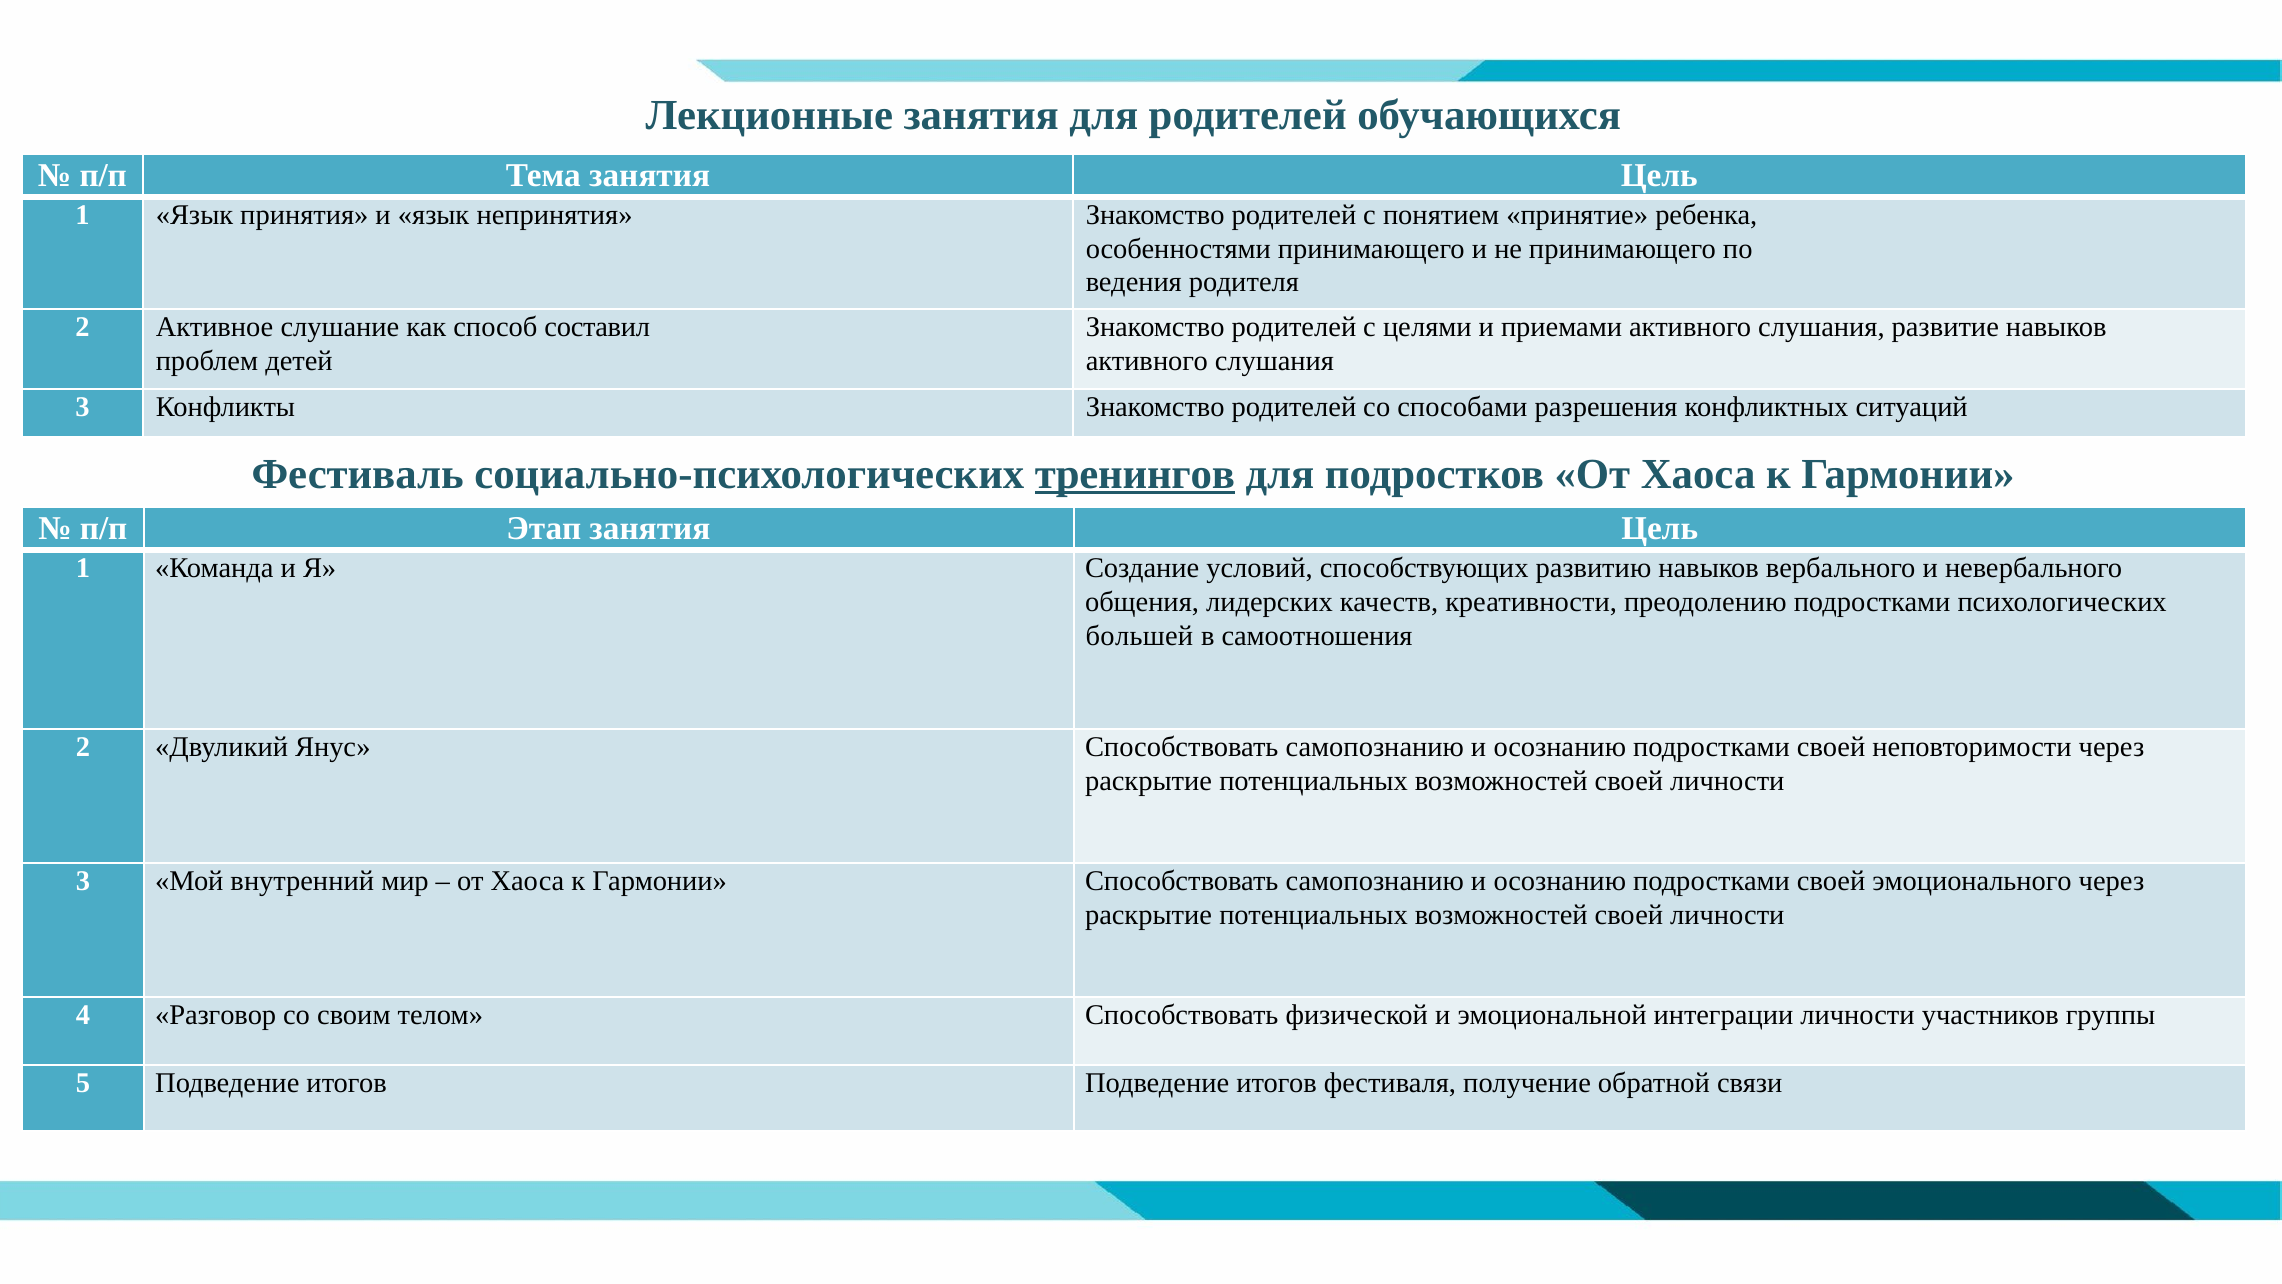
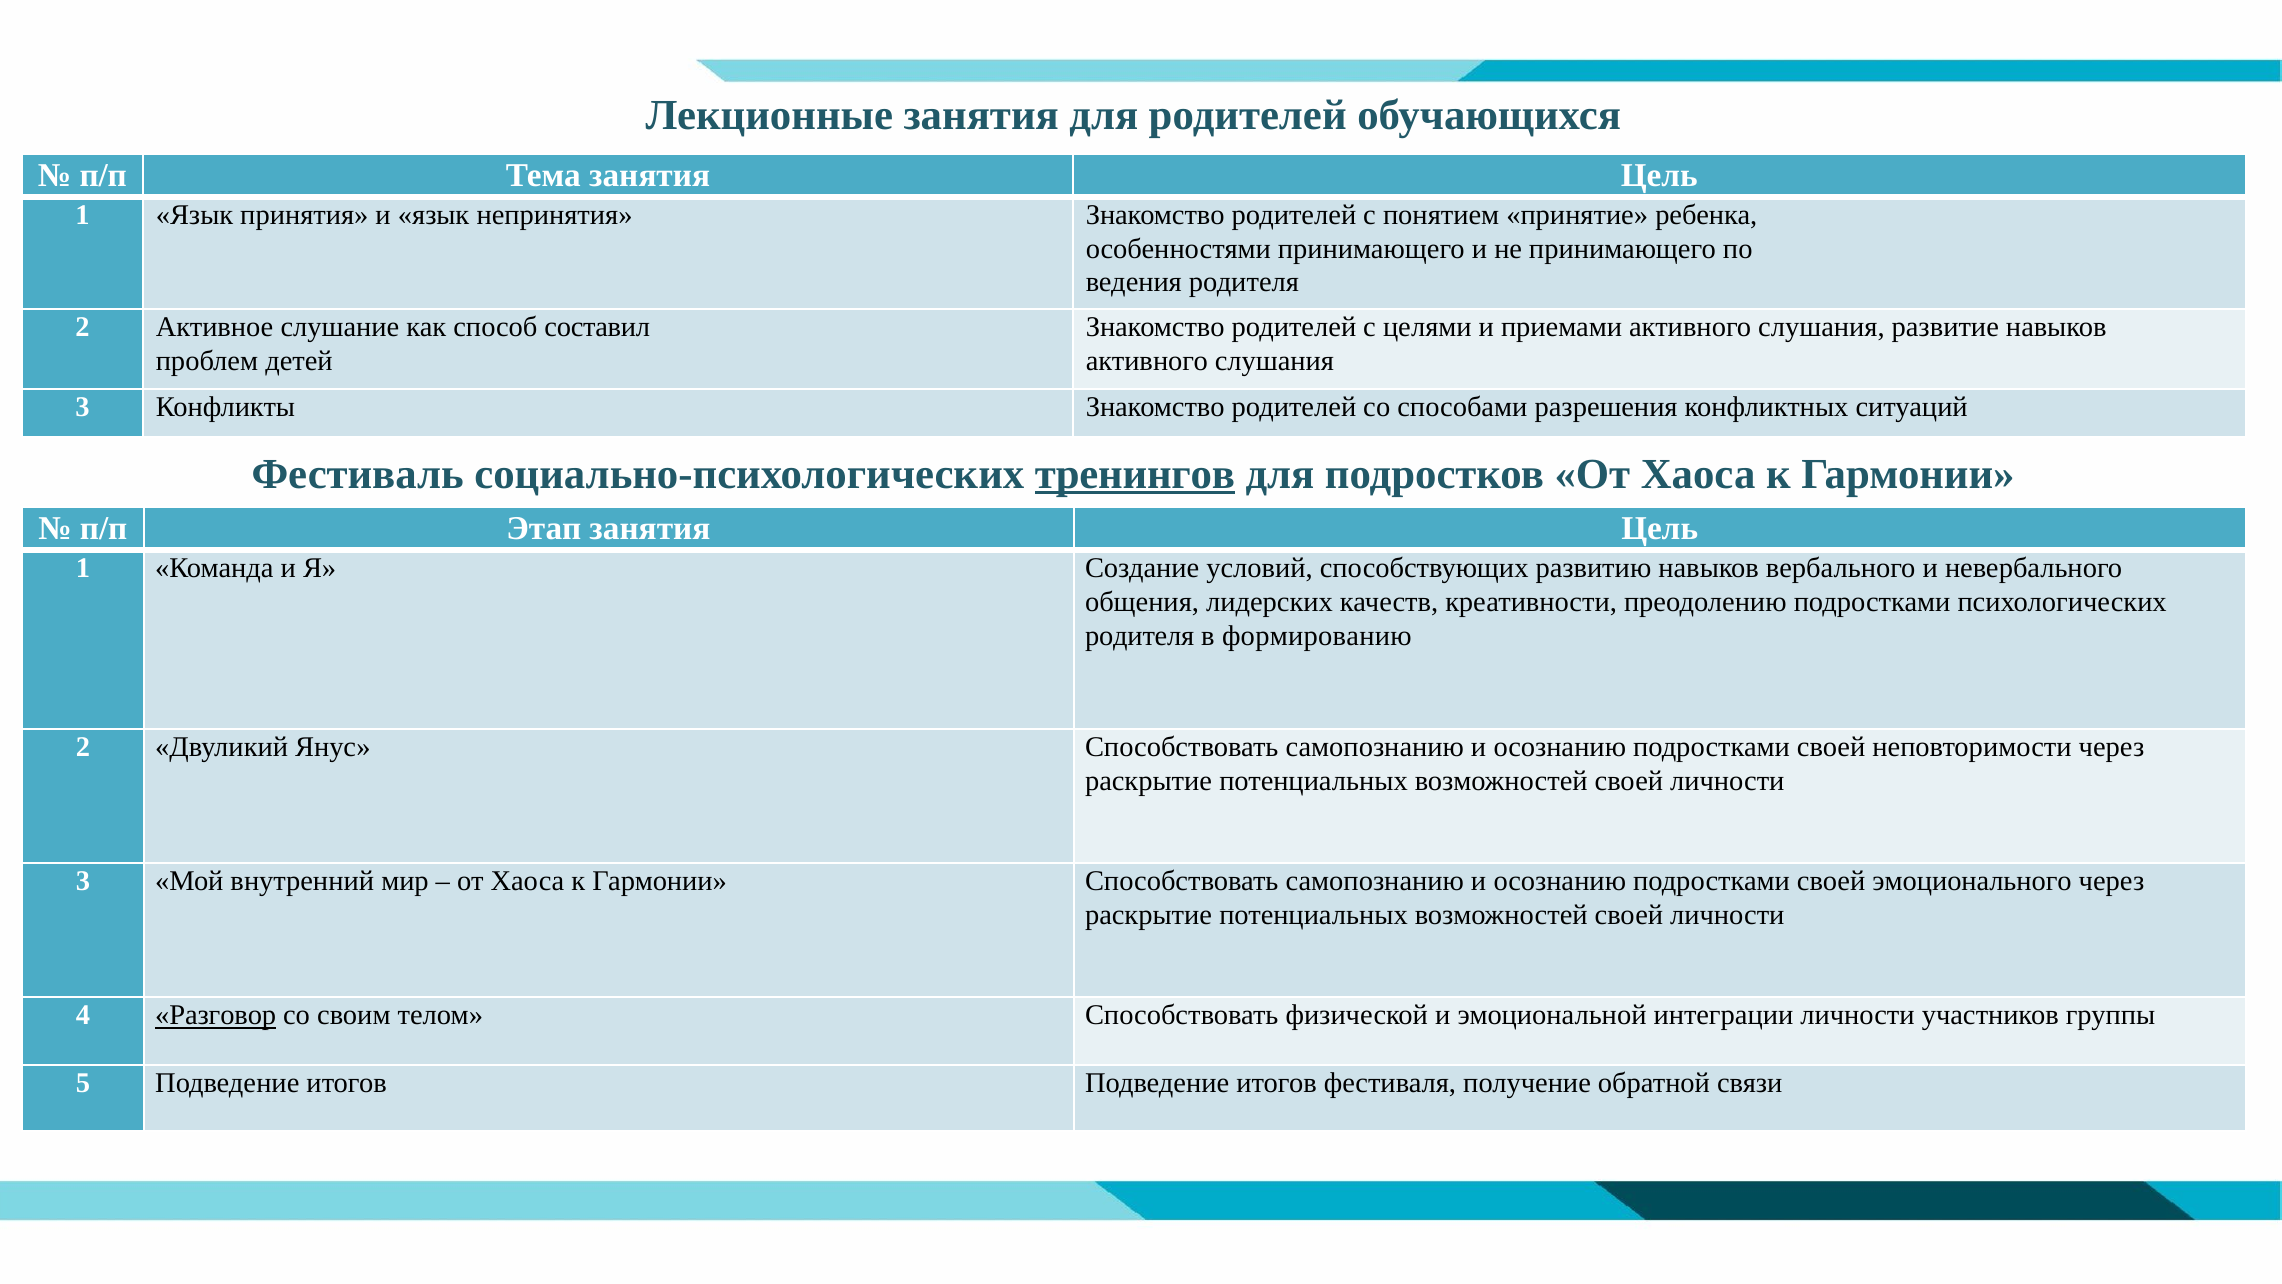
большей at (1139, 636): большей -> родителя
самоотношения: самоотношения -> формированию
Разговор underline: none -> present
